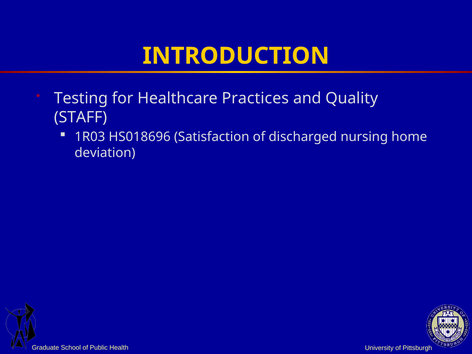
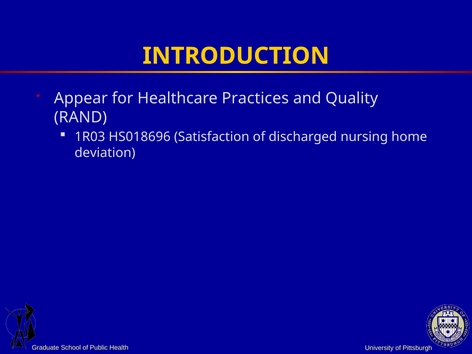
Testing: Testing -> Appear
STAFF: STAFF -> RAND
